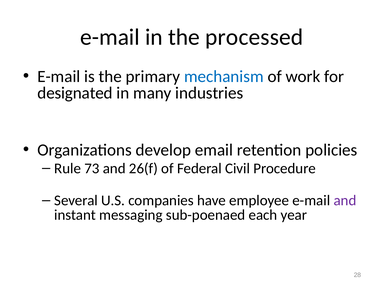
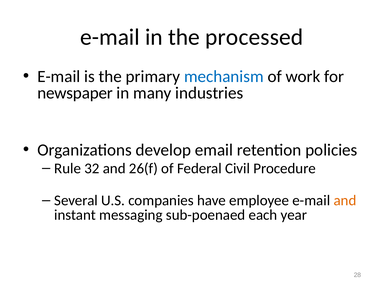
designated: designated -> newspaper
73: 73 -> 32
and at (345, 201) colour: purple -> orange
